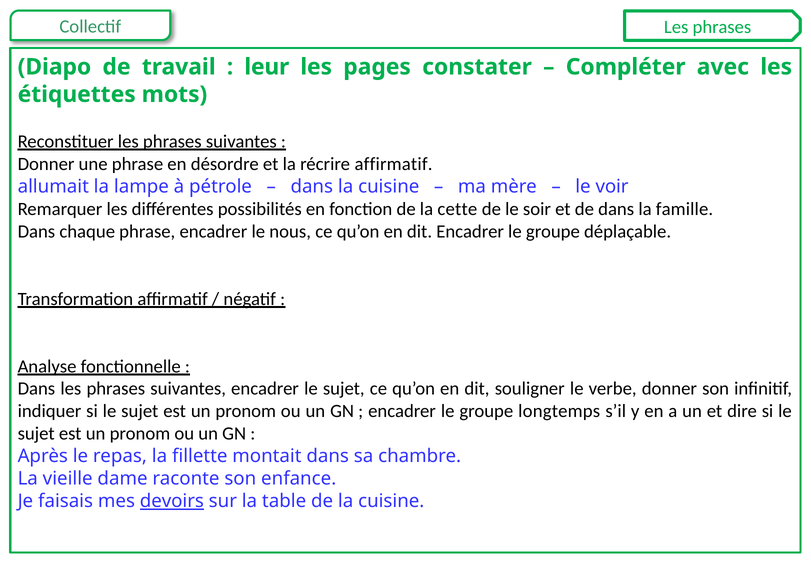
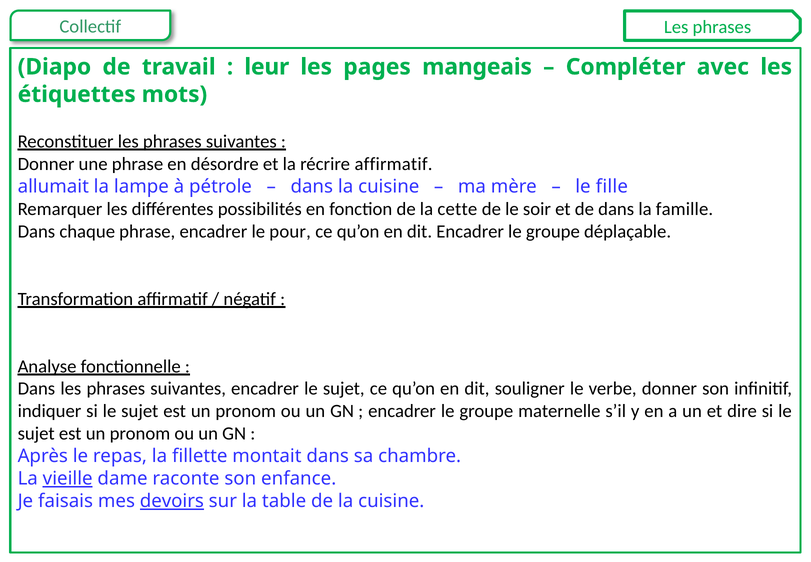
constater: constater -> mangeais
voir: voir -> fille
nous: nous -> pour
longtemps: longtemps -> maternelle
vieille underline: none -> present
